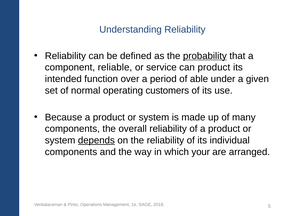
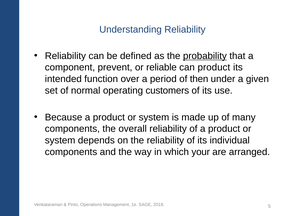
reliable: reliable -> prevent
service: service -> reliable
able: able -> then
depends underline: present -> none
